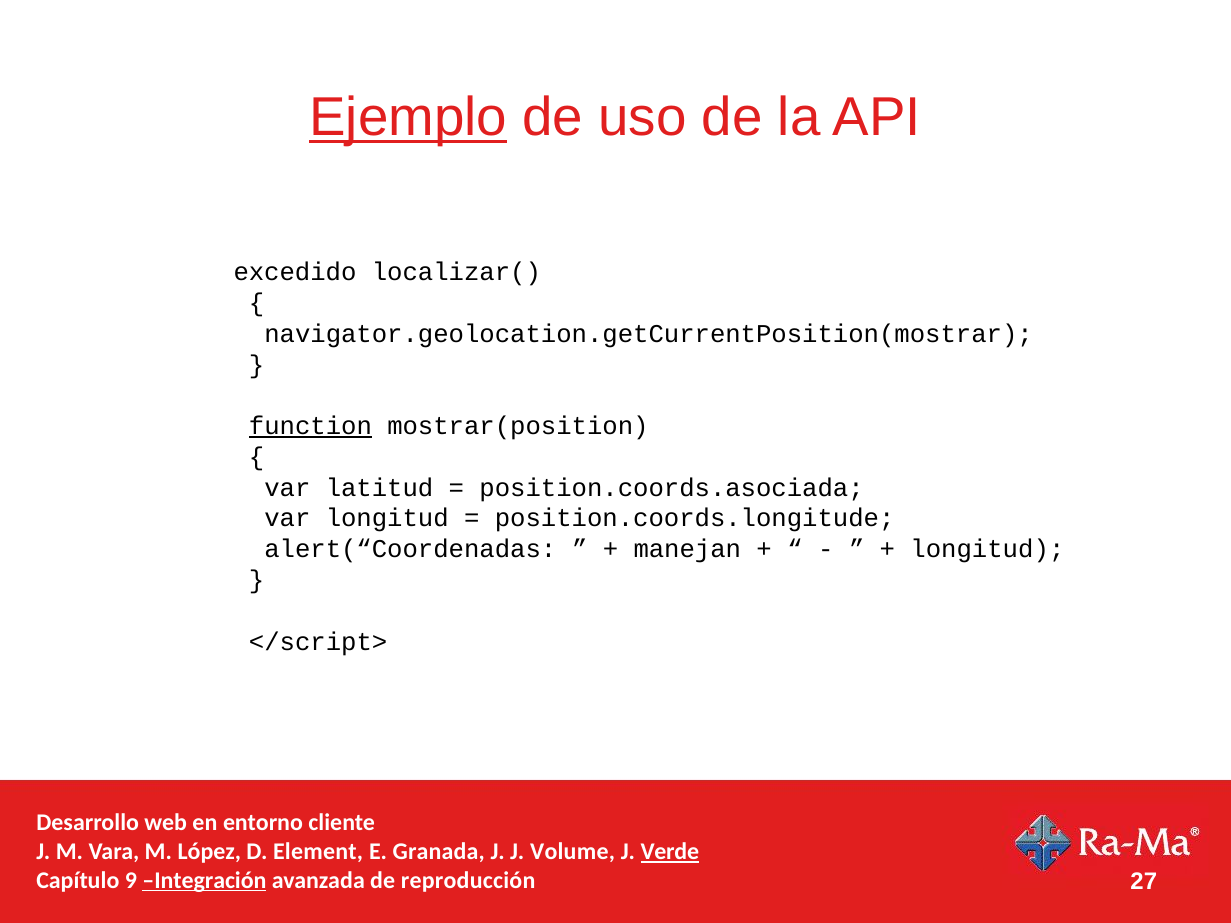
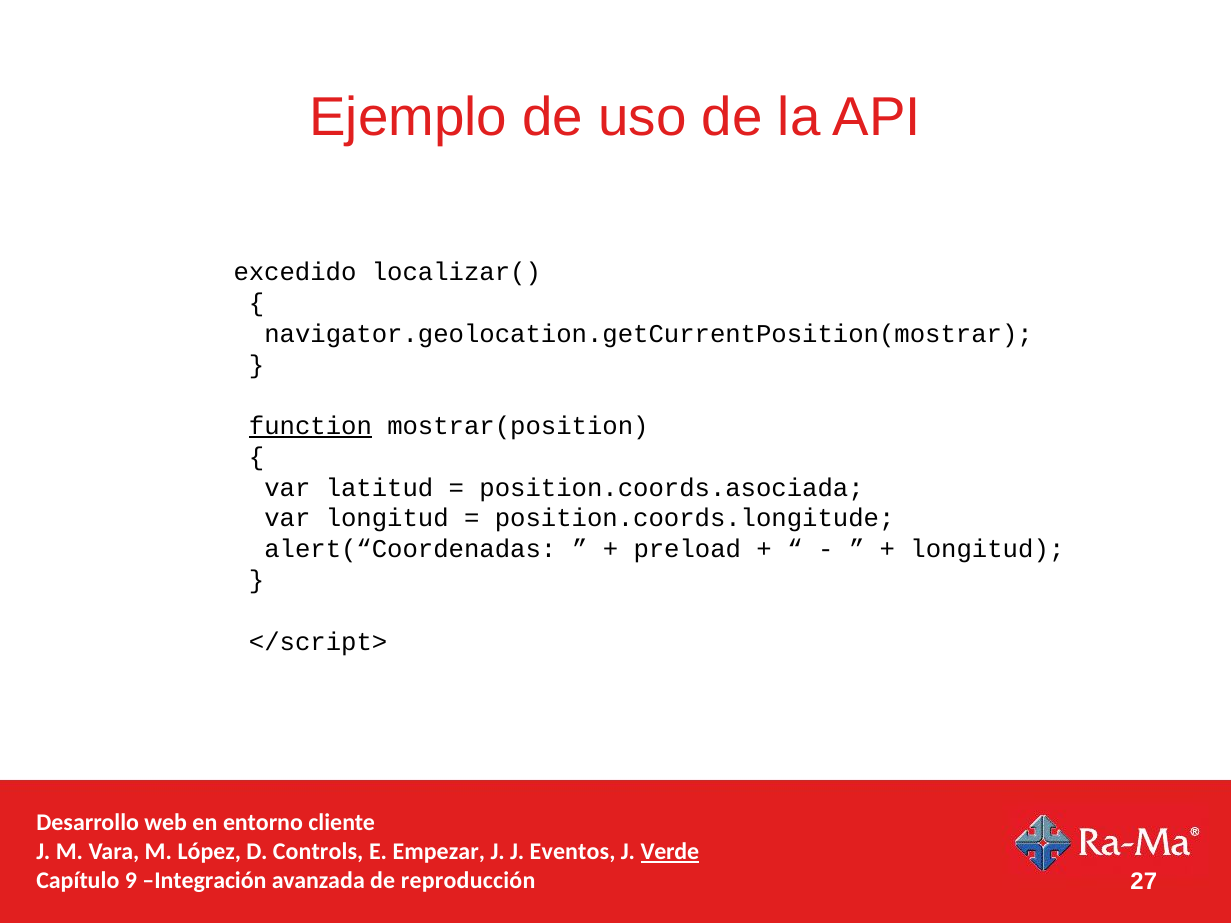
Ejemplo underline: present -> none
manejan: manejan -> preload
Element: Element -> Controls
Granada: Granada -> Empezar
Volume: Volume -> Eventos
Integración underline: present -> none
